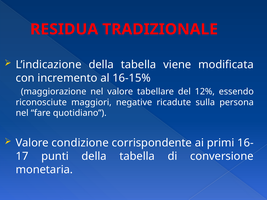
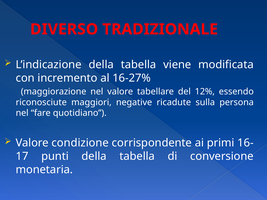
RESIDUA: RESIDUA -> DIVERSO
16-15%: 16-15% -> 16-27%
